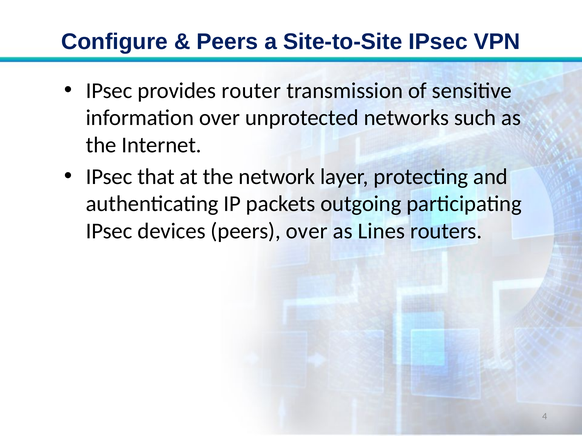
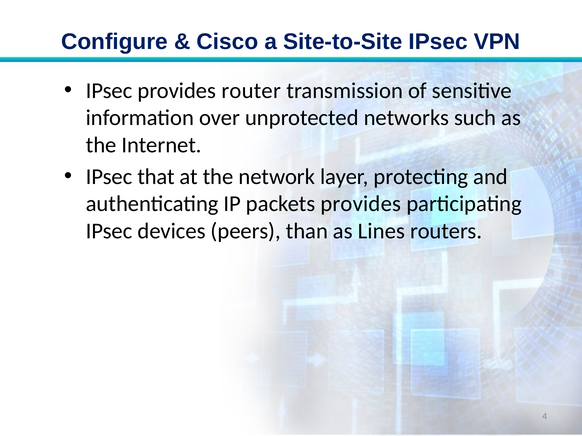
Peers at (227, 42): Peers -> Cisco
packets outgoing: outgoing -> provides
peers over: over -> than
